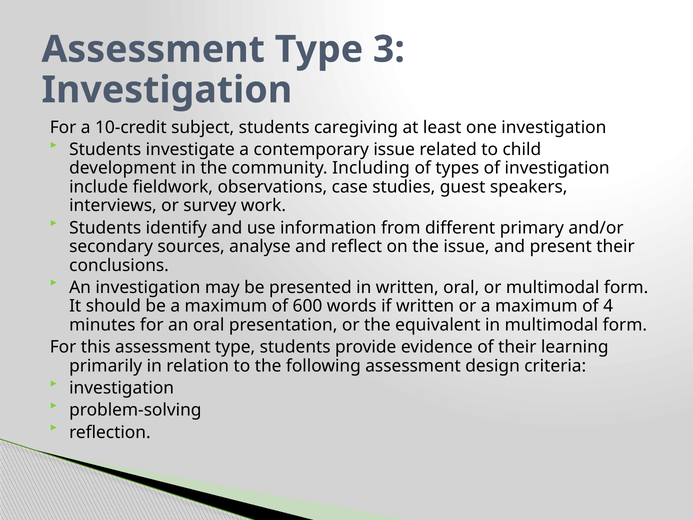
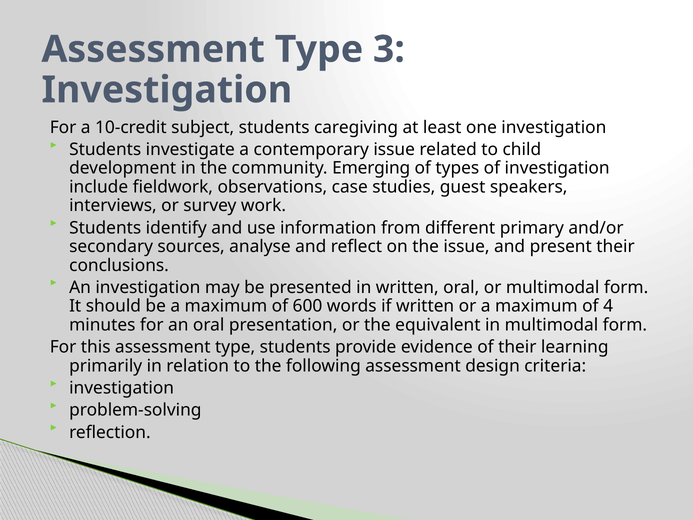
Including: Including -> Emerging
